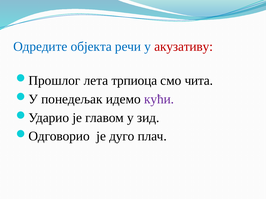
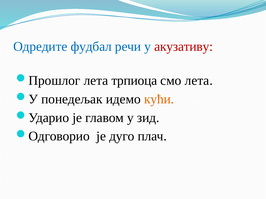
објекта: објекта -> фудбал
смо чита: чита -> лета
кући colour: purple -> orange
